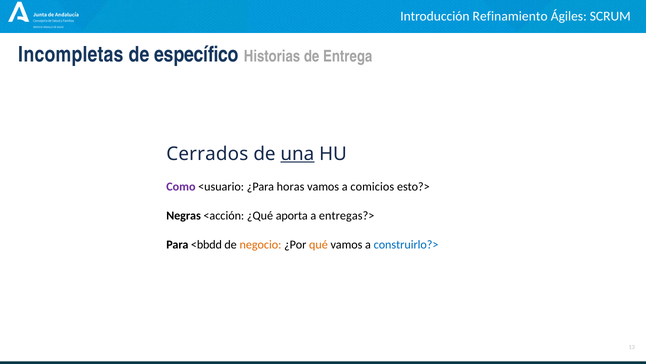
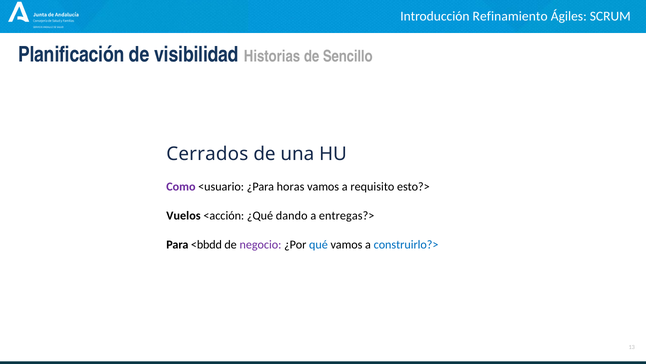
Incompletas: Incompletas -> Planificación
específico: específico -> visibilidad
Entrega: Entrega -> Sencillo
una underline: present -> none
comicios: comicios -> requisito
Negras: Negras -> Vuelos
aporta: aporta -> dando
negocio colour: orange -> purple
qué colour: orange -> blue
